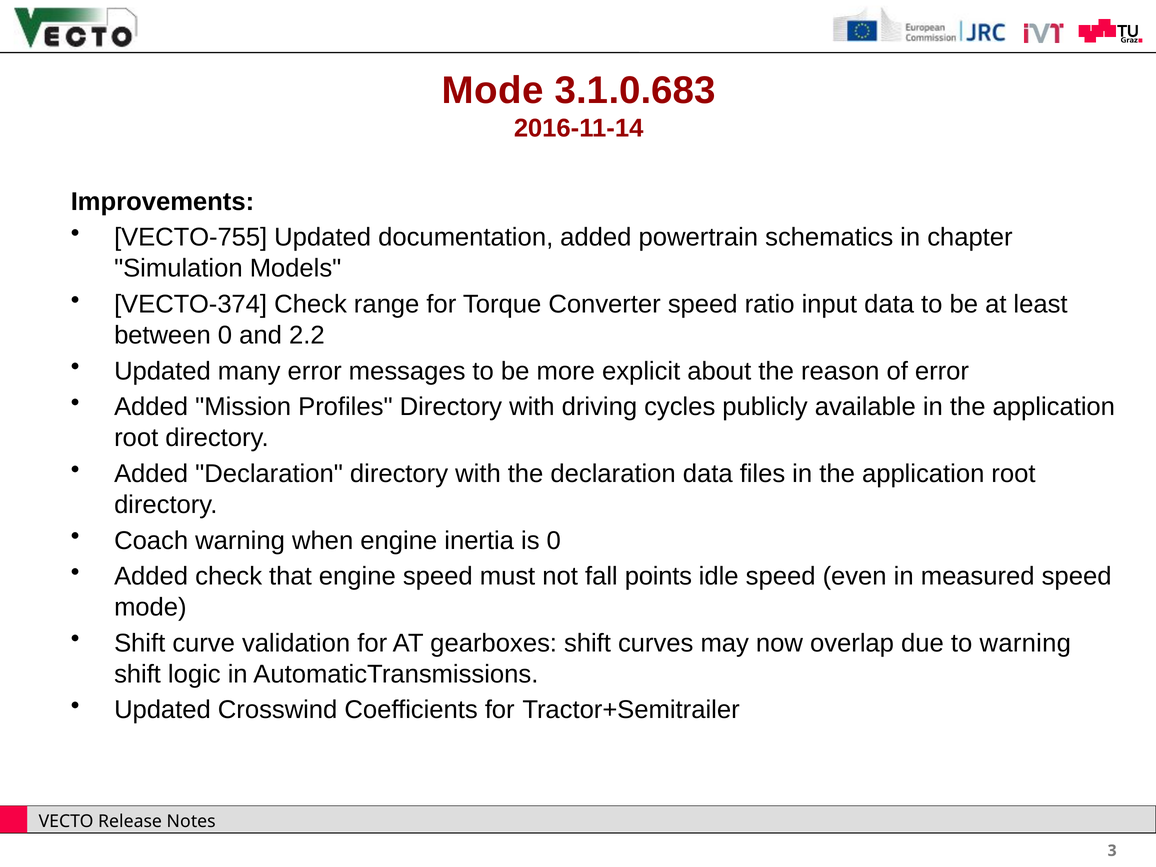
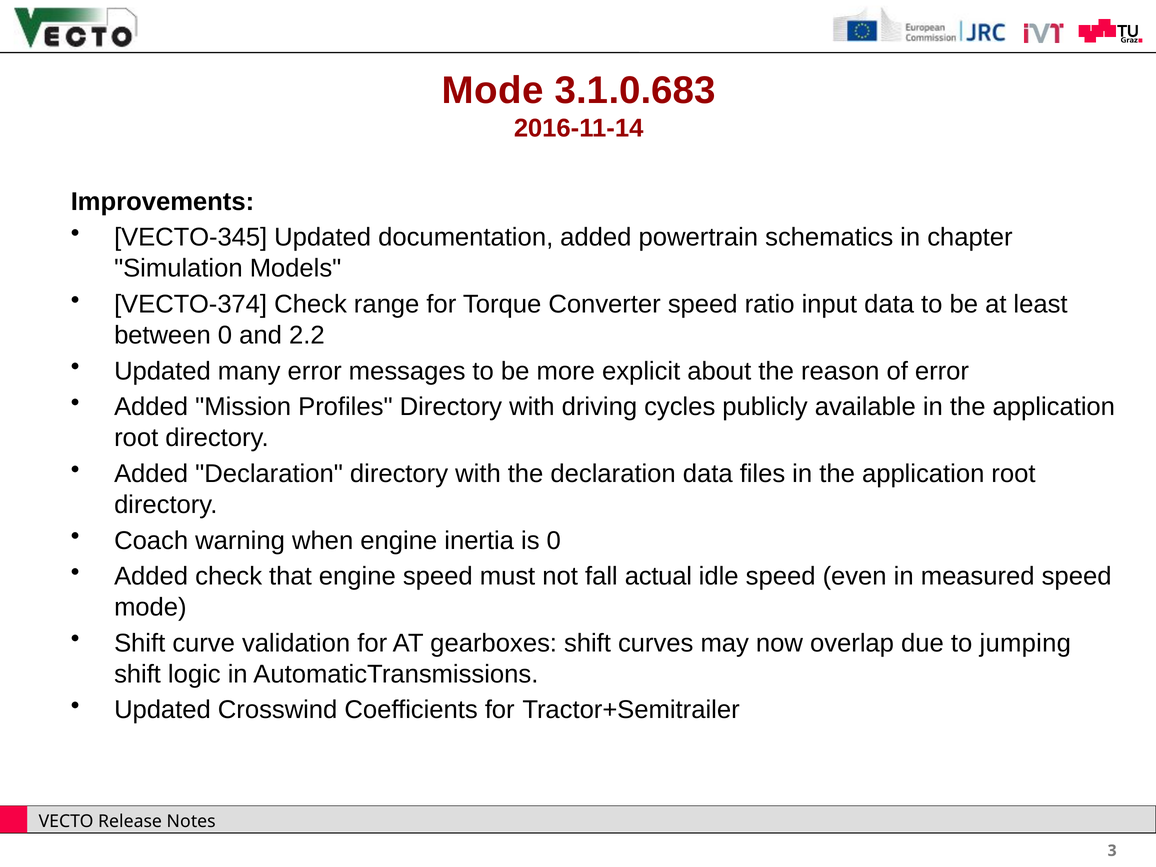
VECTO-755: VECTO-755 -> VECTO-345
points: points -> actual
to warning: warning -> jumping
